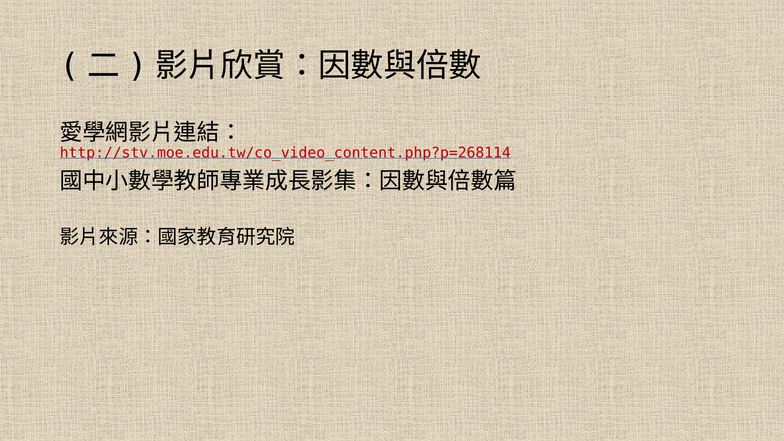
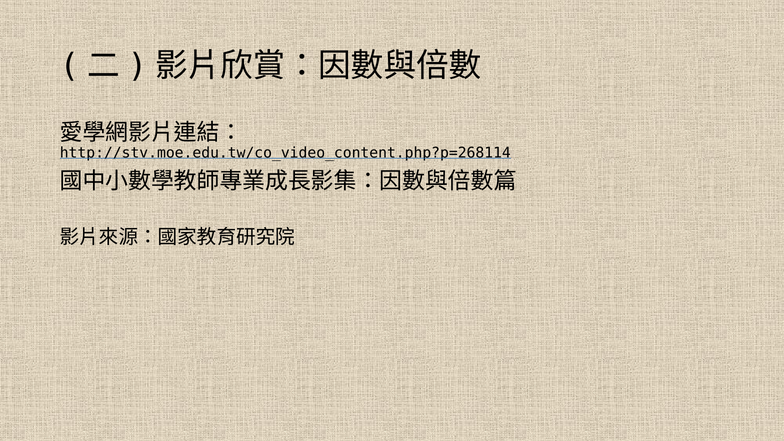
http://stv.moe.edu.tw/co_video_content.php?p=268114 colour: red -> black
